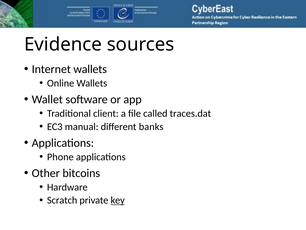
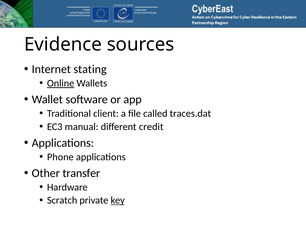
Internet wallets: wallets -> stating
Online underline: none -> present
banks: banks -> credit
bitcoins: bitcoins -> transfer
